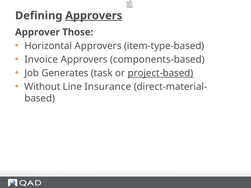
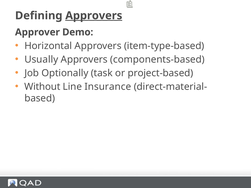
Those: Those -> Demo
Invoice: Invoice -> Usually
Generates: Generates -> Optionally
project-based underline: present -> none
